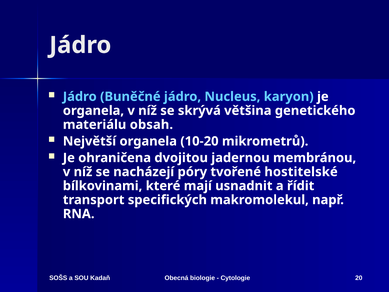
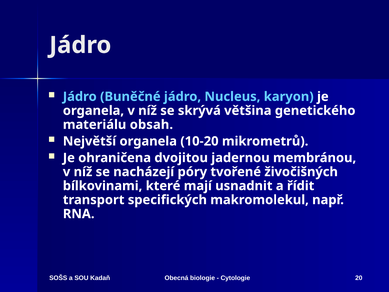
hostitelské: hostitelské -> živočišných
